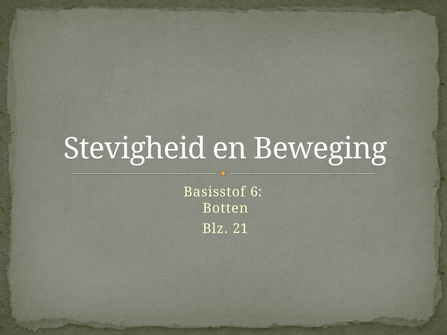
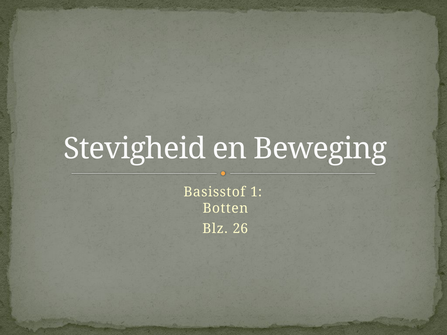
6: 6 -> 1
21: 21 -> 26
